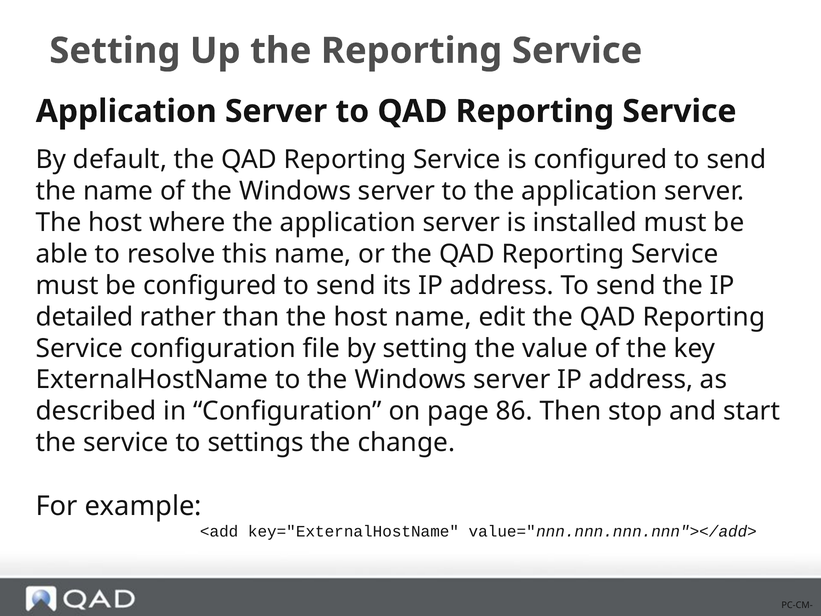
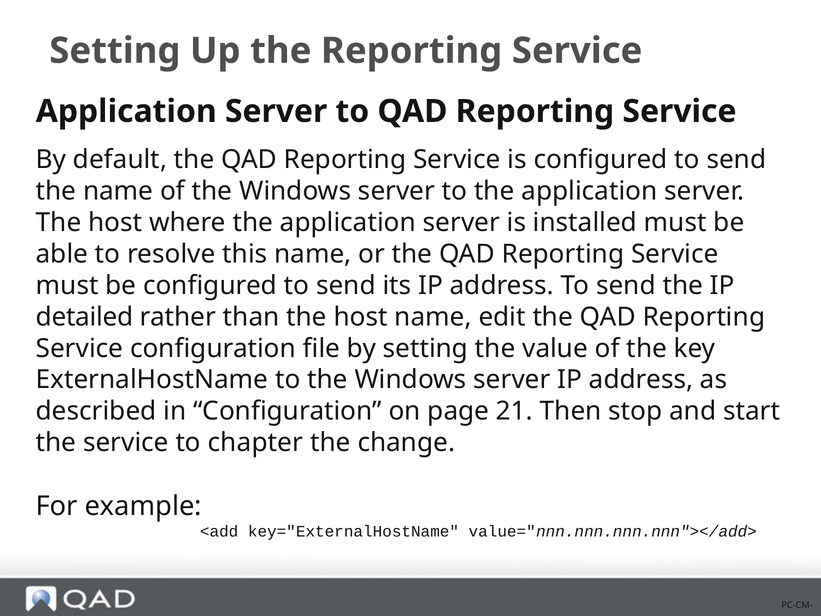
86: 86 -> 21
settings: settings -> chapter
